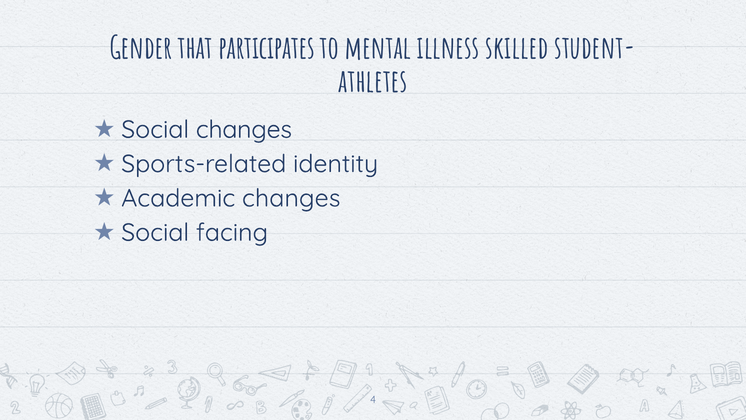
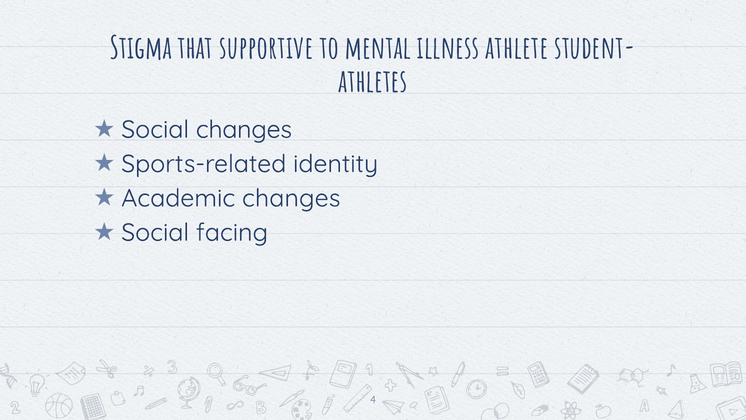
Gender: Gender -> Stigma
participates: participates -> supportive
skilled: skilled -> athlete
